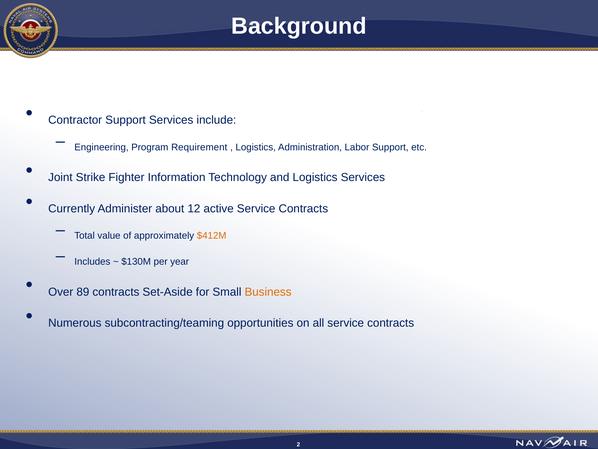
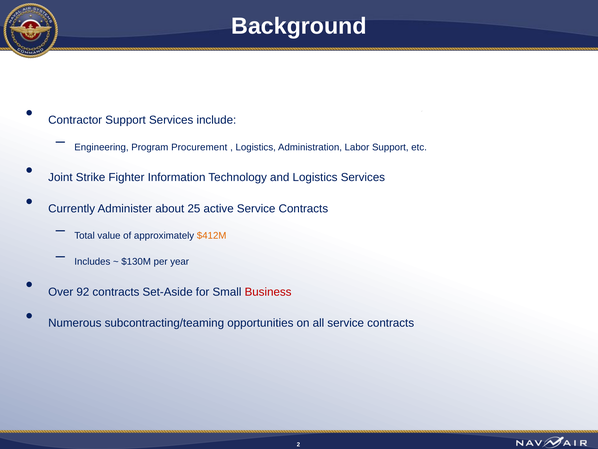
Requirement: Requirement -> Procurement
12: 12 -> 25
89: 89 -> 92
Business colour: orange -> red
